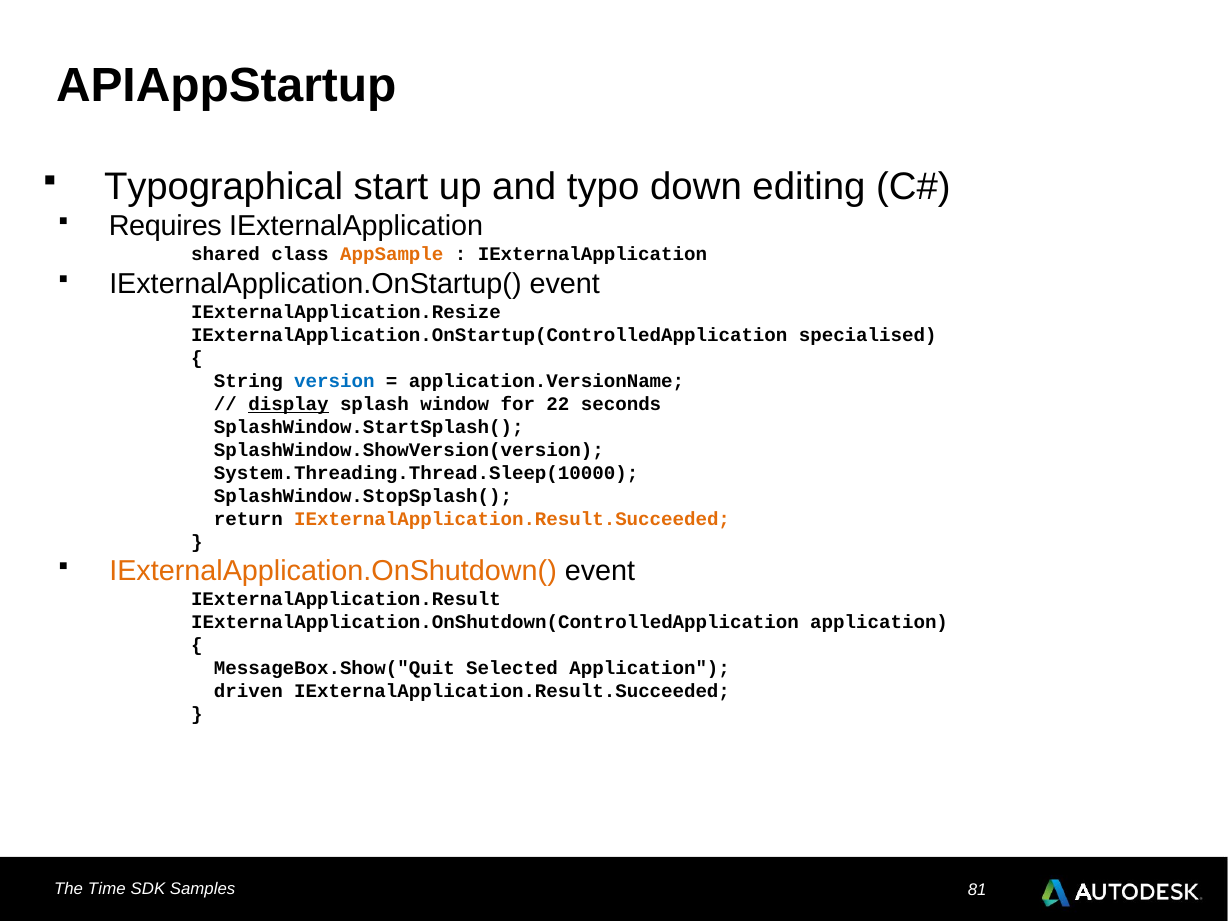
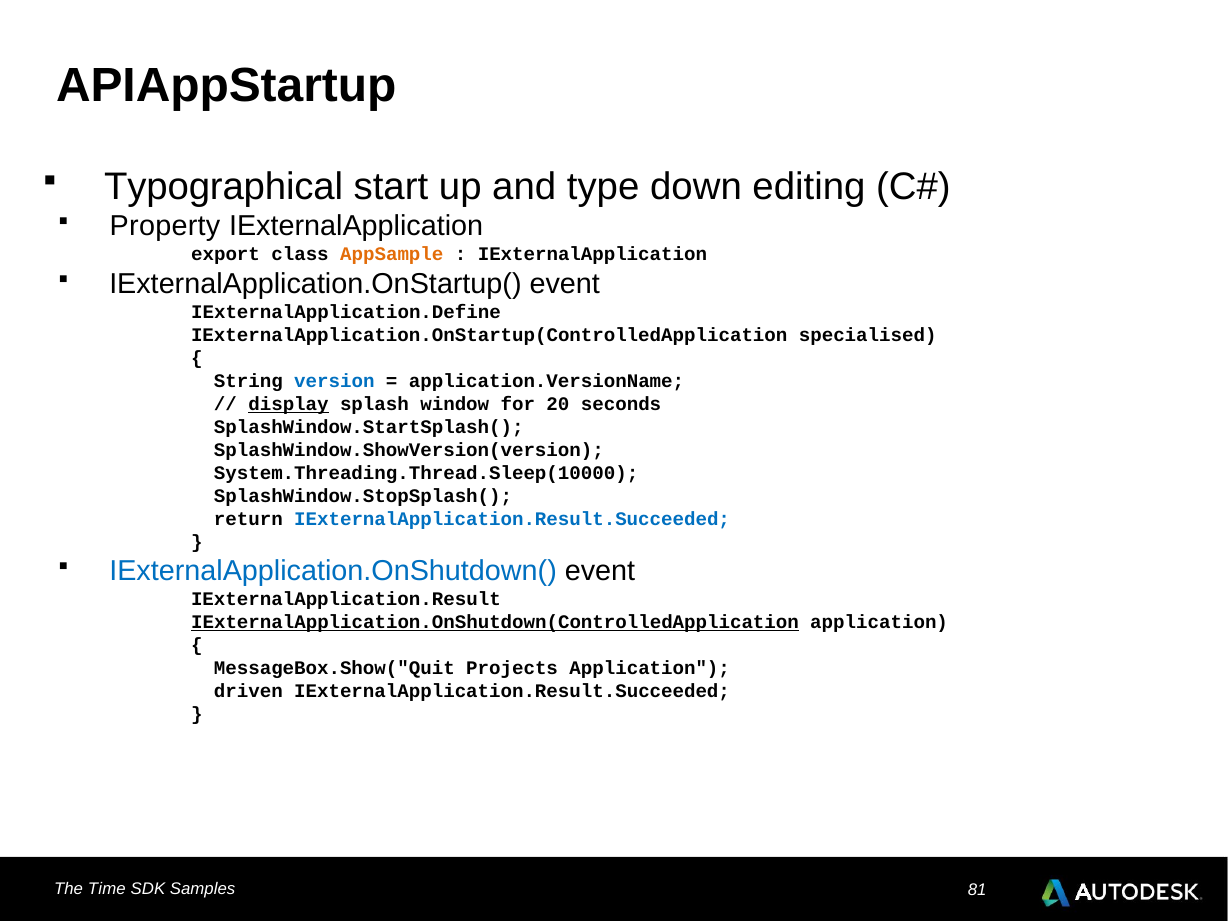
typo: typo -> type
Requires: Requires -> Property
shared: shared -> export
IExternalApplication.Resize: IExternalApplication.Resize -> IExternalApplication.Define
22: 22 -> 20
IExternalApplication.Result.Succeeded at (512, 519) colour: orange -> blue
IExternalApplication.OnShutdown( colour: orange -> blue
IExternalApplication.OnShutdown(ControlledApplication underline: none -> present
Selected: Selected -> Projects
